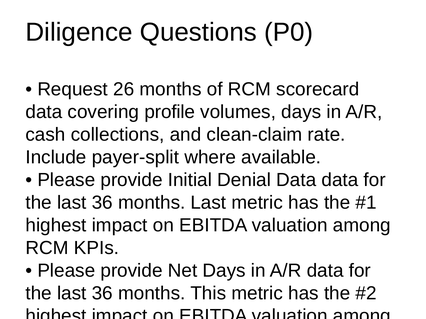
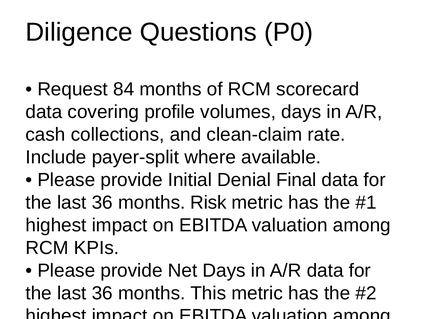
26: 26 -> 84
Denial Data: Data -> Final
months Last: Last -> Risk
